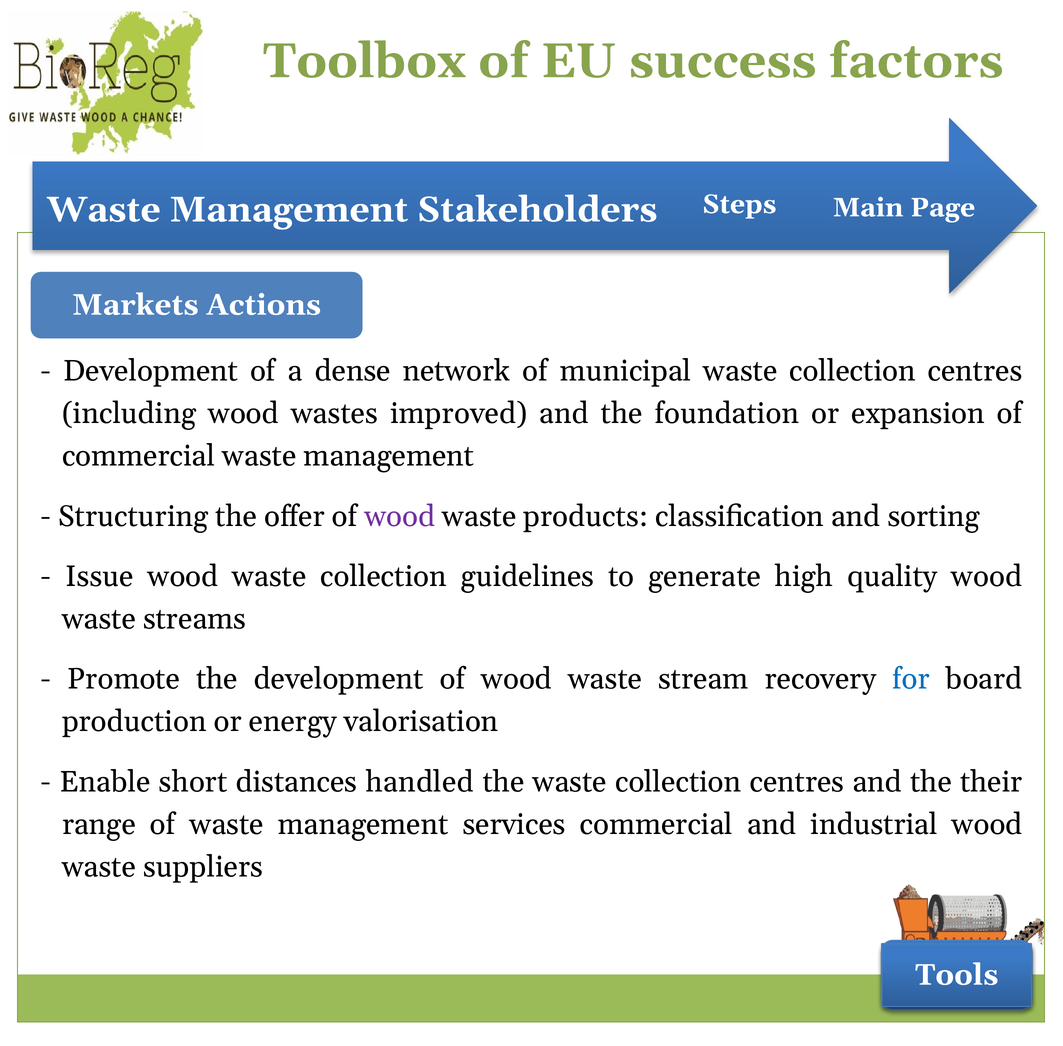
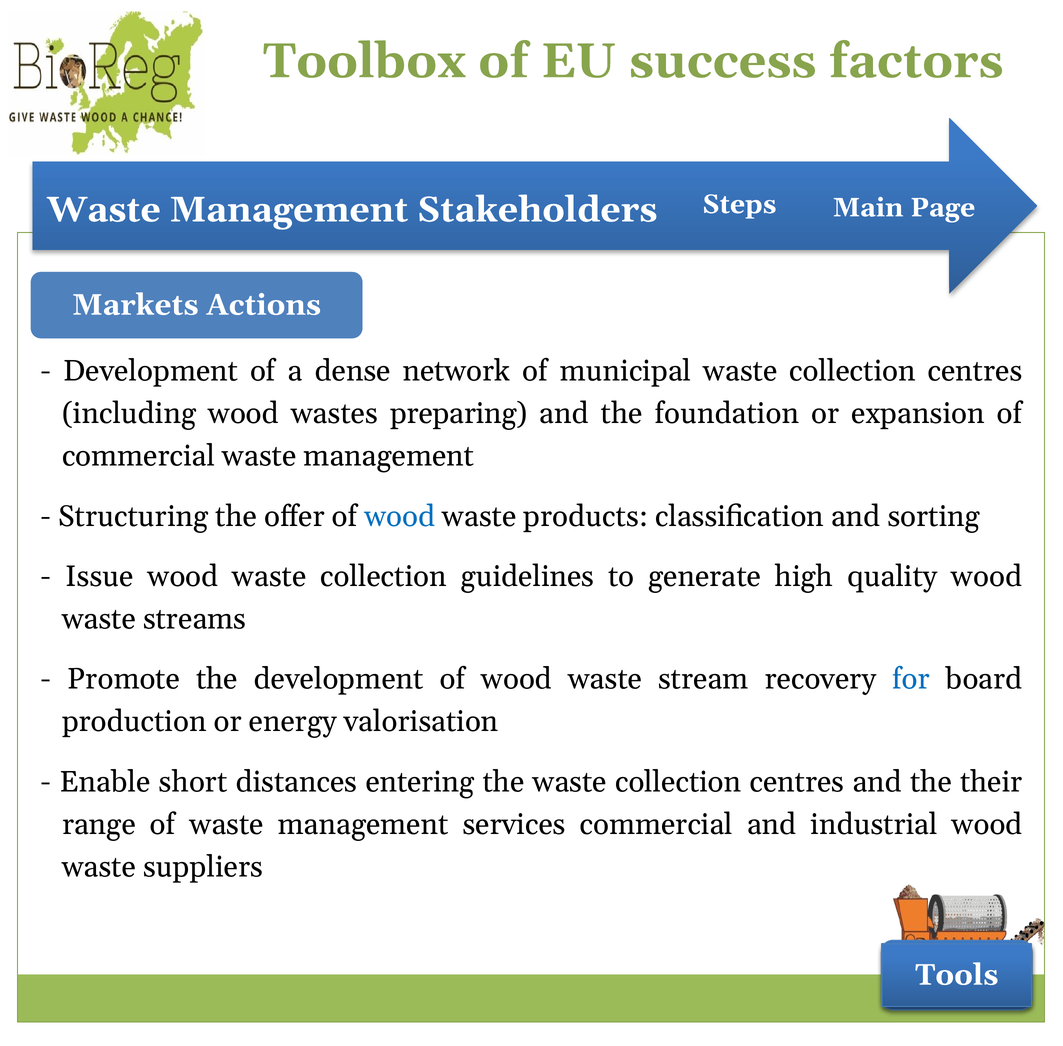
improved: improved -> preparing
wood at (400, 516) colour: purple -> blue
handled: handled -> entering
